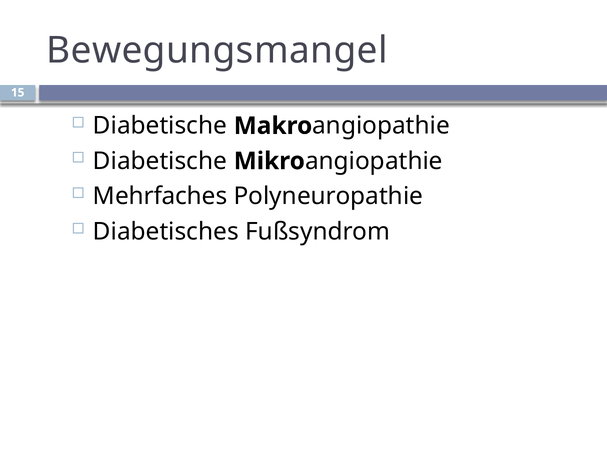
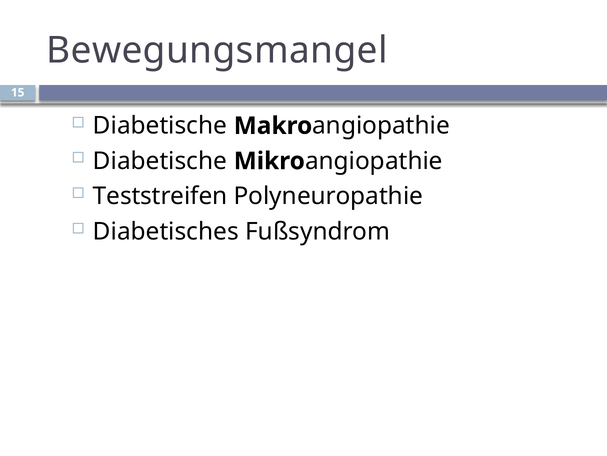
Mehrfaches: Mehrfaches -> Teststreifen
